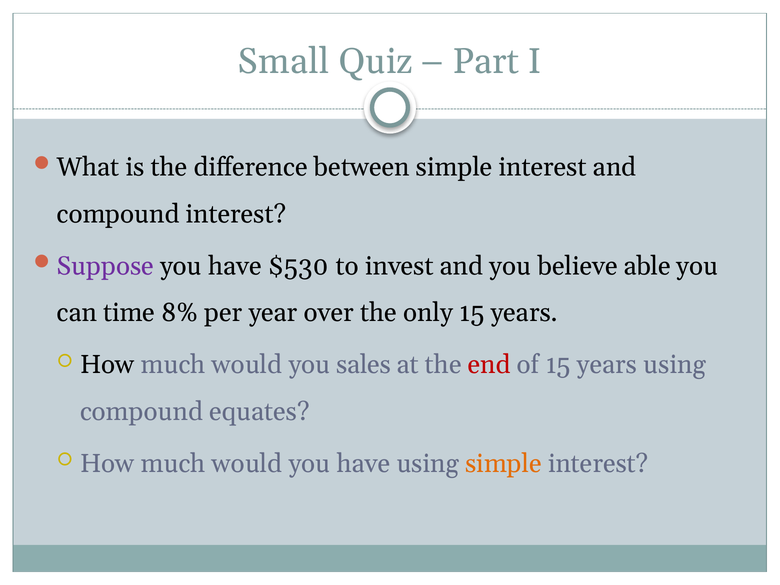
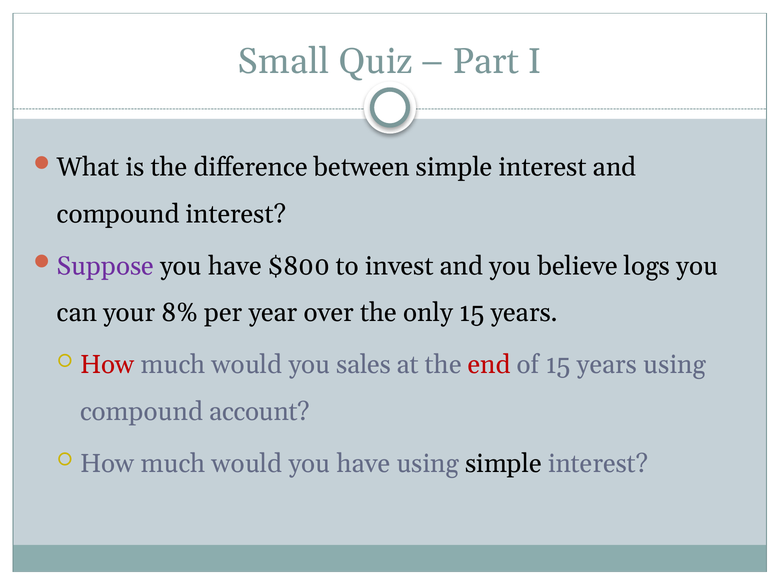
$530: $530 -> $800
able: able -> logs
time: time -> your
How at (107, 365) colour: black -> red
equates: equates -> account
simple at (503, 464) colour: orange -> black
